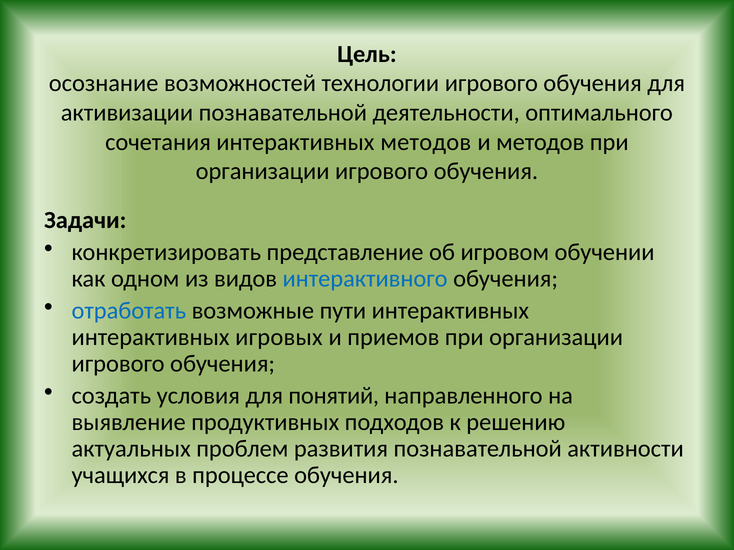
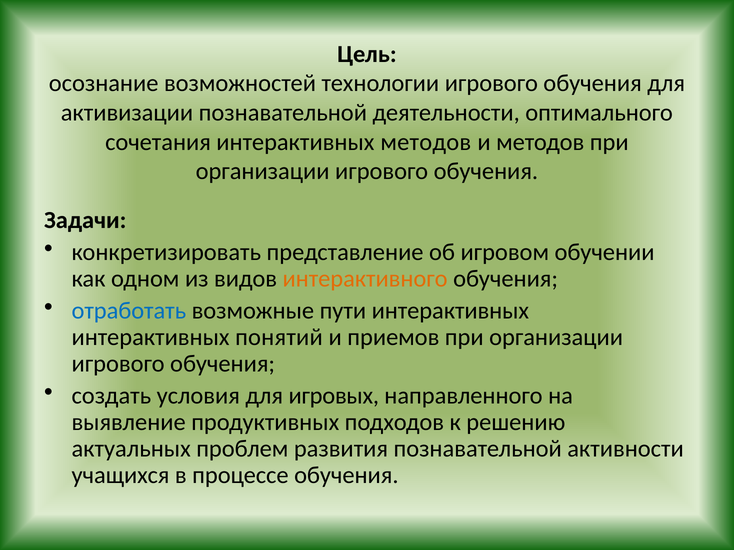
интерактивного colour: blue -> orange
игровых: игровых -> понятий
понятий: понятий -> игровых
